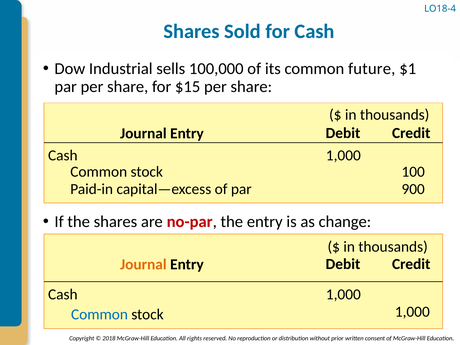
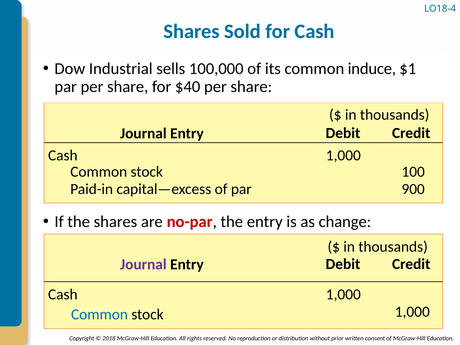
future: future -> induce
$15: $15 -> $40
Journal at (143, 264) colour: orange -> purple
